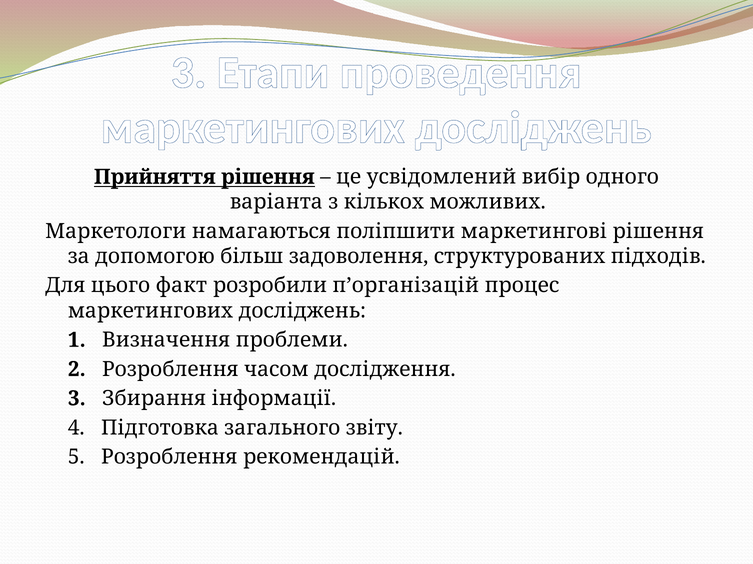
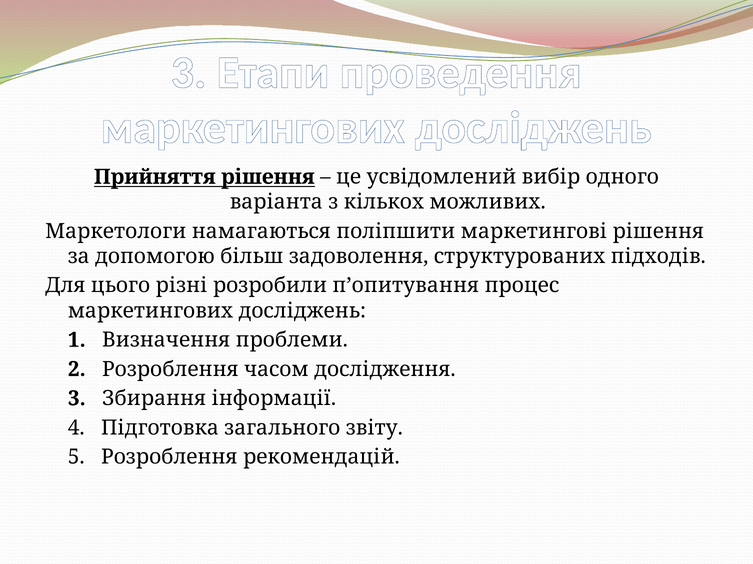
факт: факт -> різні
п’організацій: п’організацій -> п’опитування
